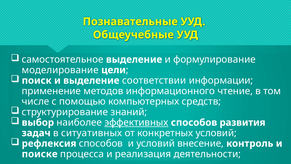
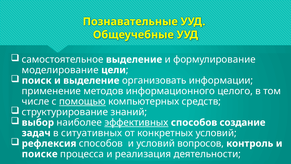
соответствии: соответствии -> организовать
чтение: чтение -> целого
помощью underline: none -> present
развития: развития -> создание
внесение: внесение -> вопросов
